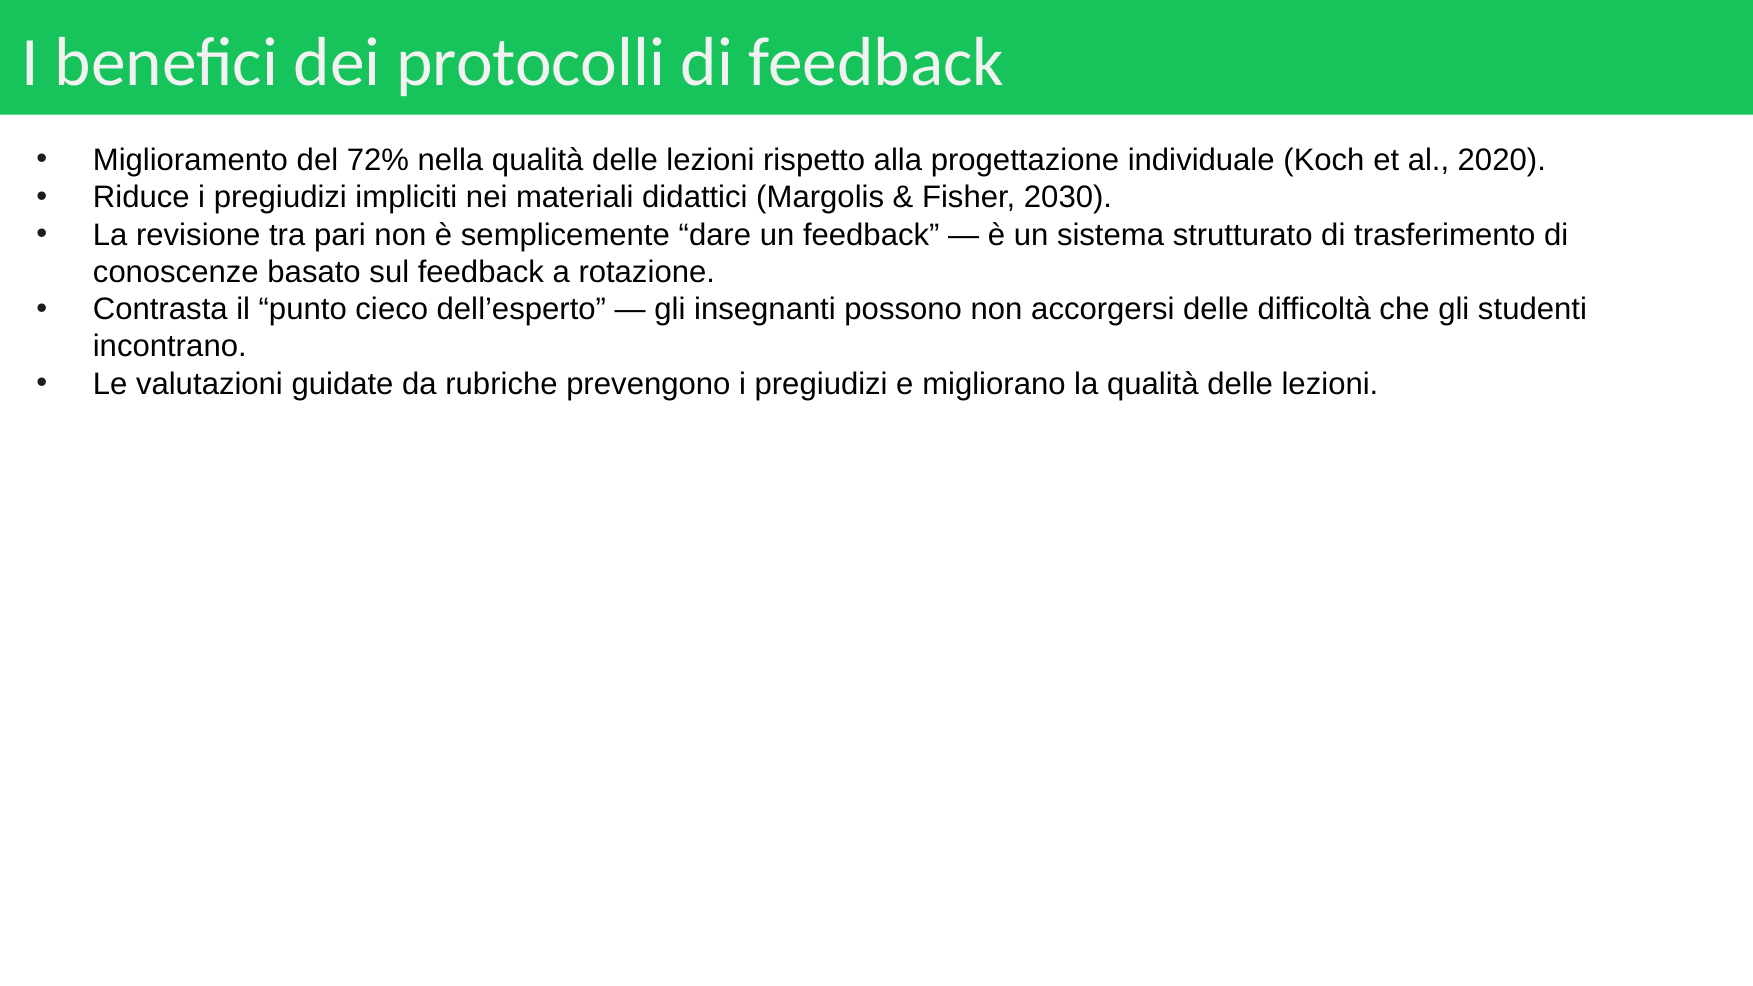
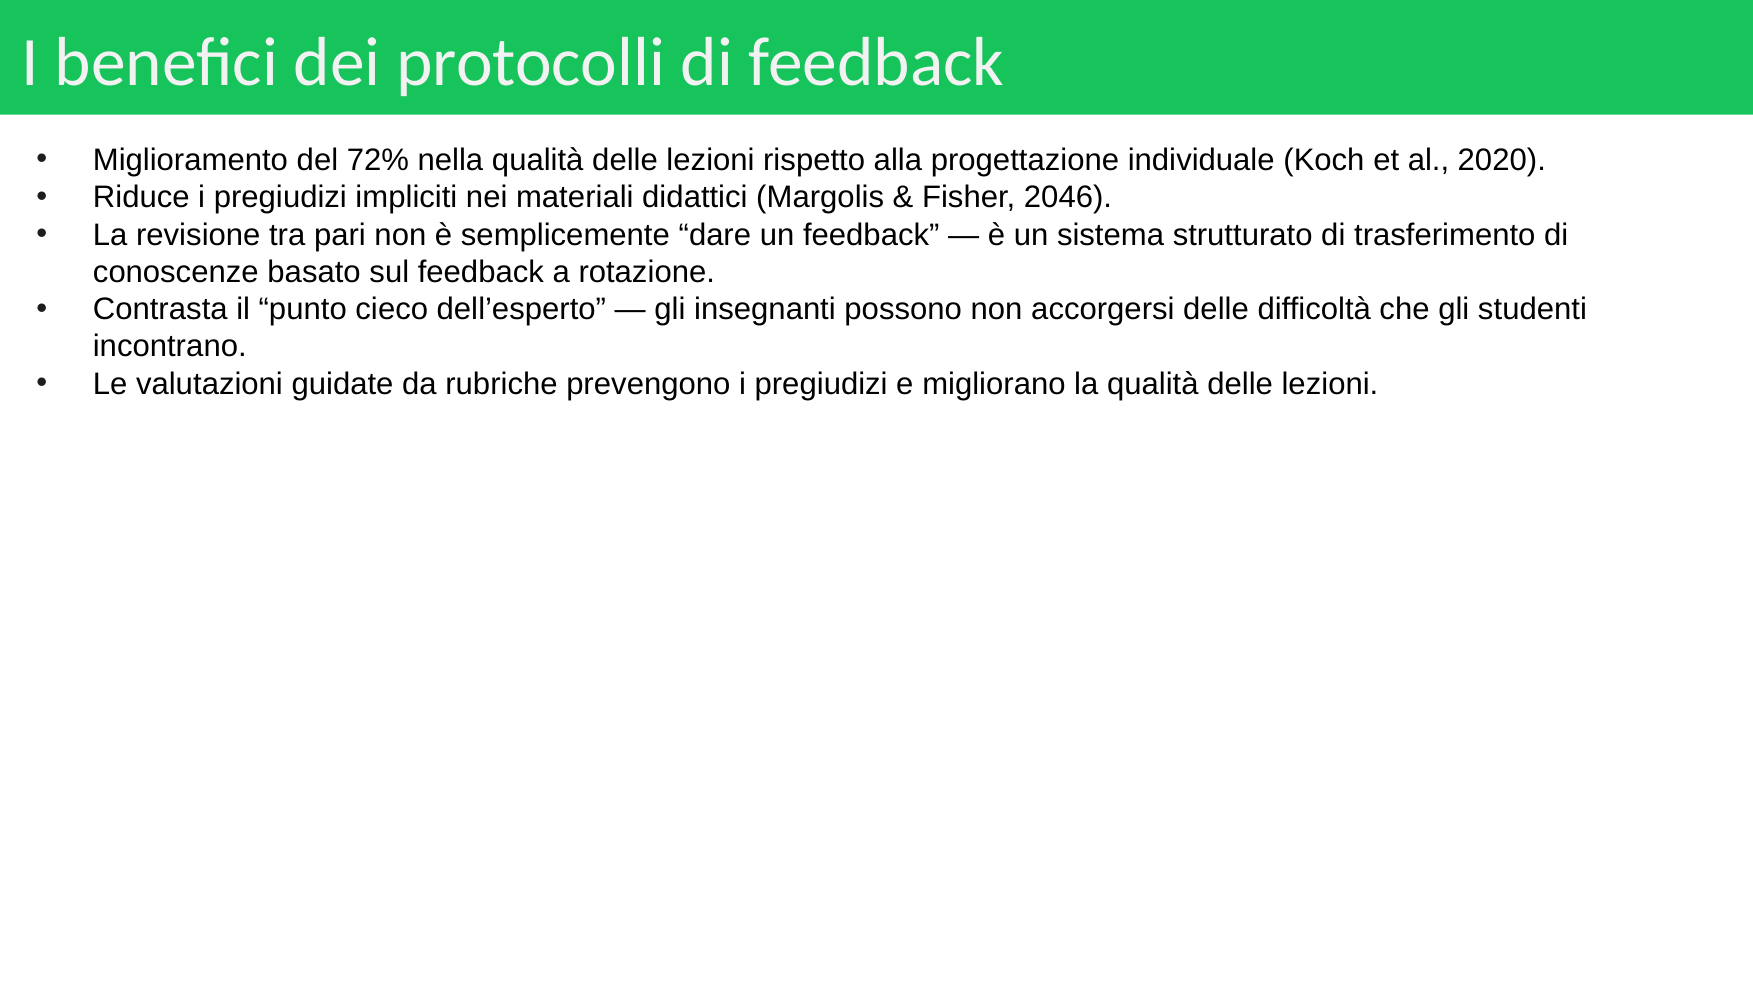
2030: 2030 -> 2046
